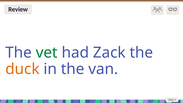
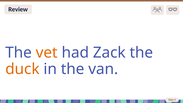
vet colour: green -> orange
